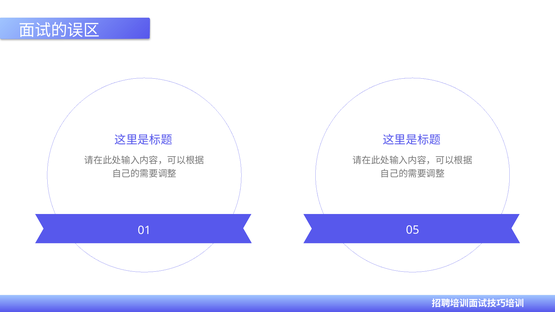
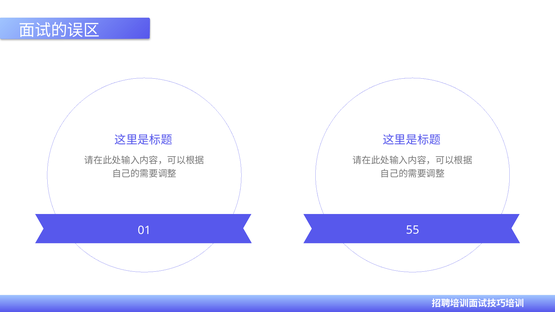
05: 05 -> 55
